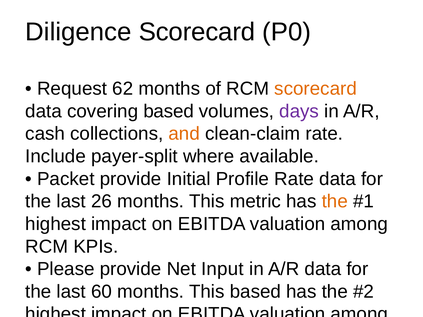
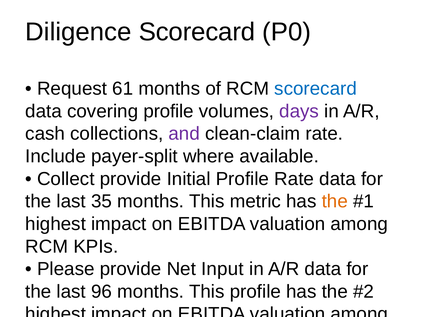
62: 62 -> 61
scorecard at (316, 89) colour: orange -> blue
covering based: based -> profile
and colour: orange -> purple
Packet at (66, 179): Packet -> Collect
26: 26 -> 35
60: 60 -> 96
This based: based -> profile
